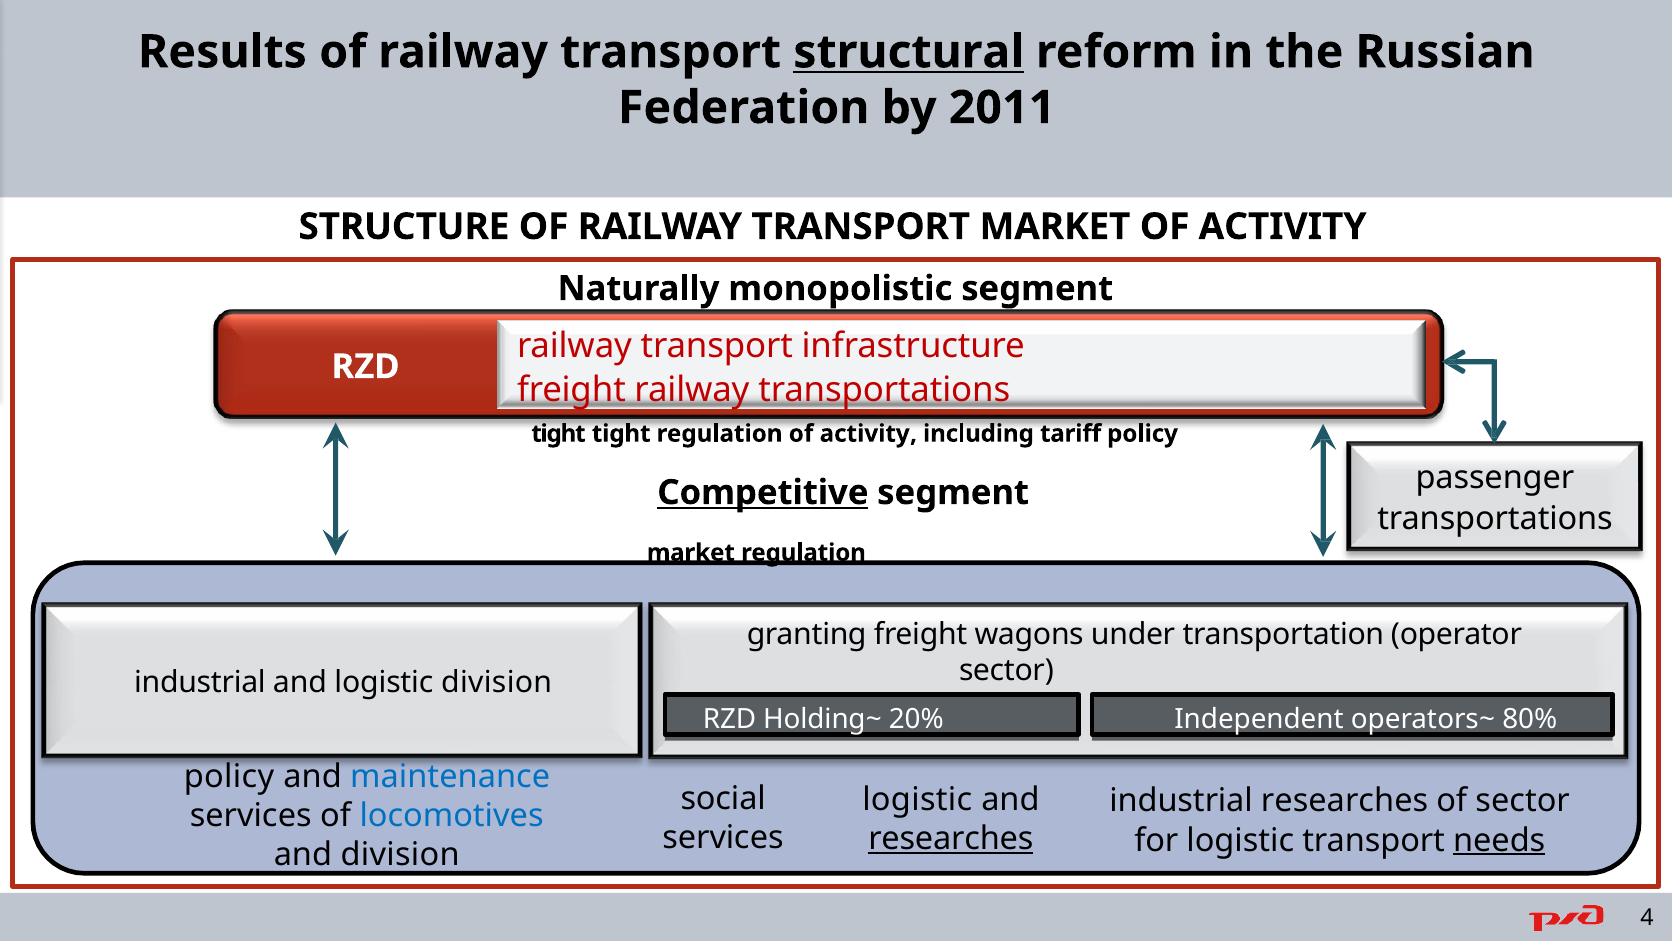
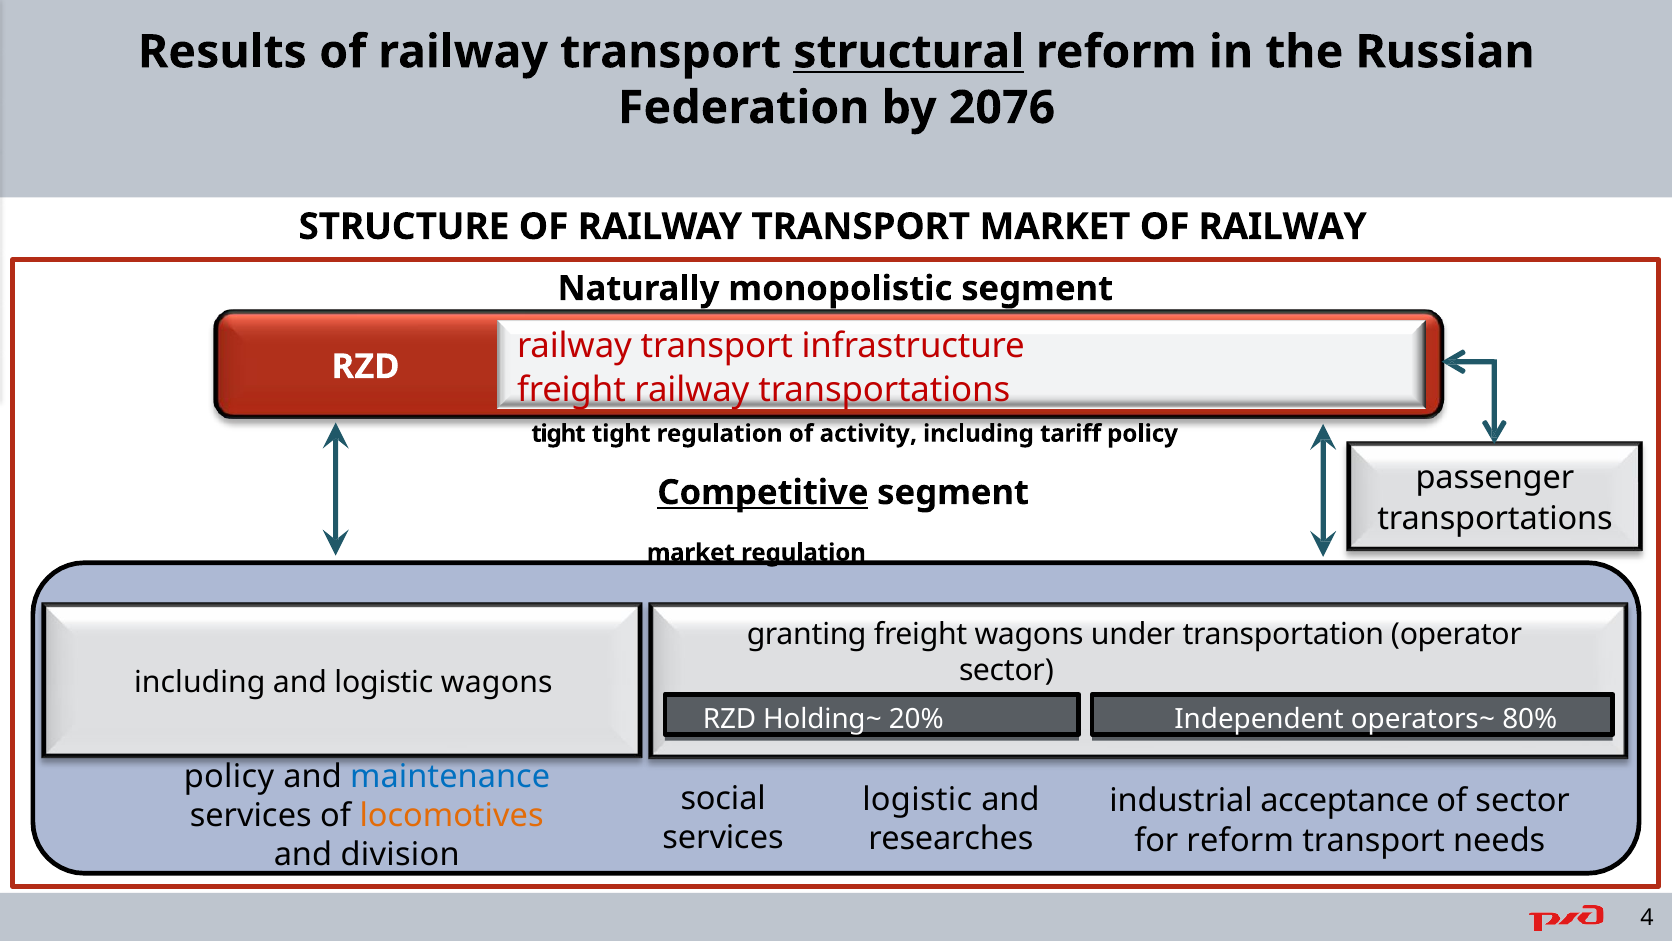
2011: 2011 -> 2076
MARKET OF ACTIVITY: ACTIVITY -> RAILWAY
industrial at (200, 682): industrial -> including
logistic division: division -> wagons
industrial researches: researches -> acceptance
locomotives colour: blue -> orange
researches at (951, 838) underline: present -> none
for logistic: logistic -> reform
needs underline: present -> none
